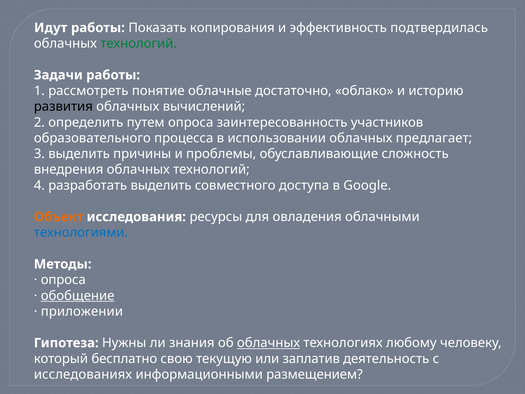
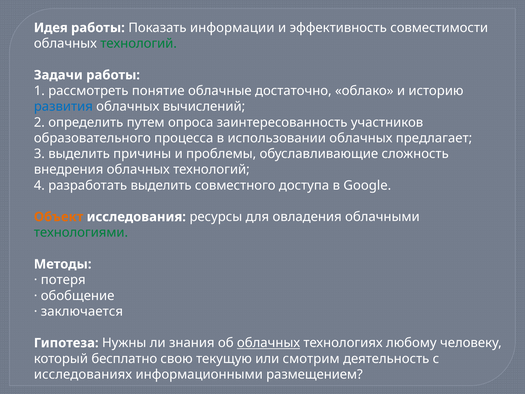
Идут: Идут -> Идея
копирования: копирования -> информации
подтвердилась: подтвердилась -> совместимости
развития colour: black -> blue
технологиями colour: blue -> green
опроса at (63, 280): опроса -> потеря
обобщение underline: present -> none
приложении: приложении -> заключается
заплатив: заплатив -> смотрим
